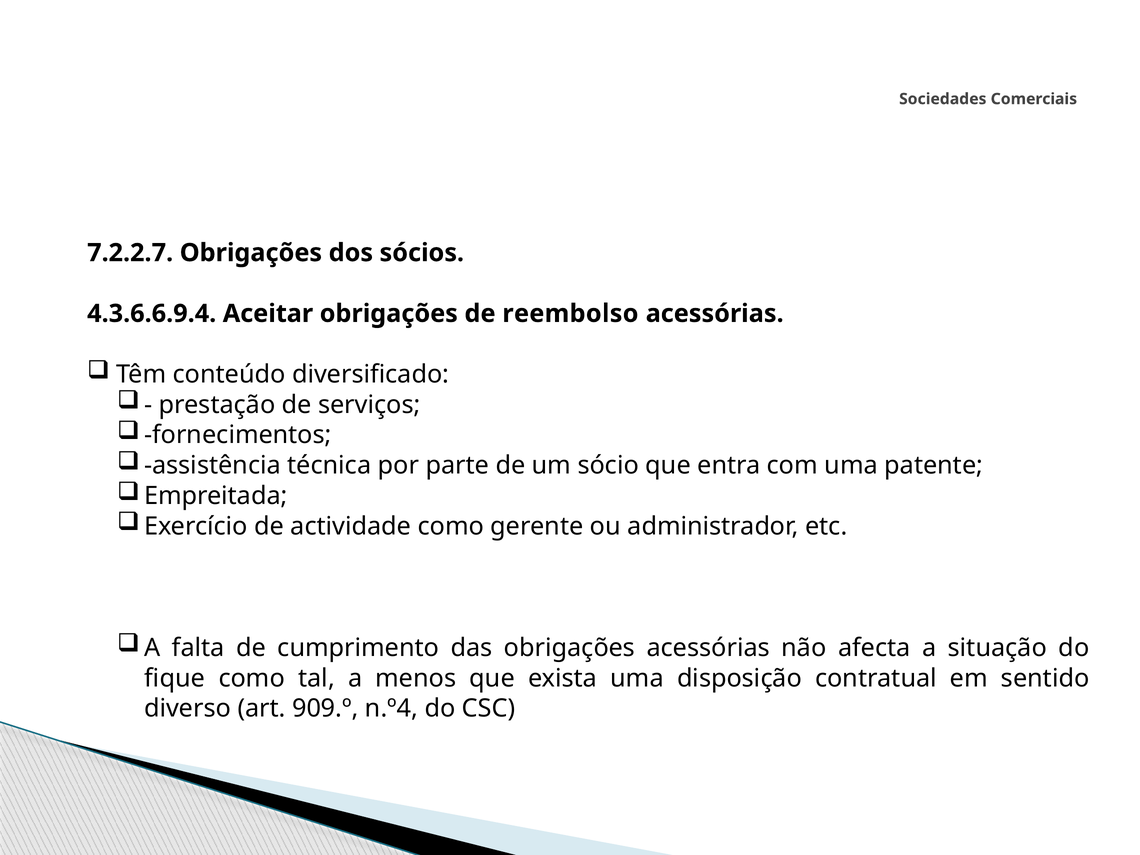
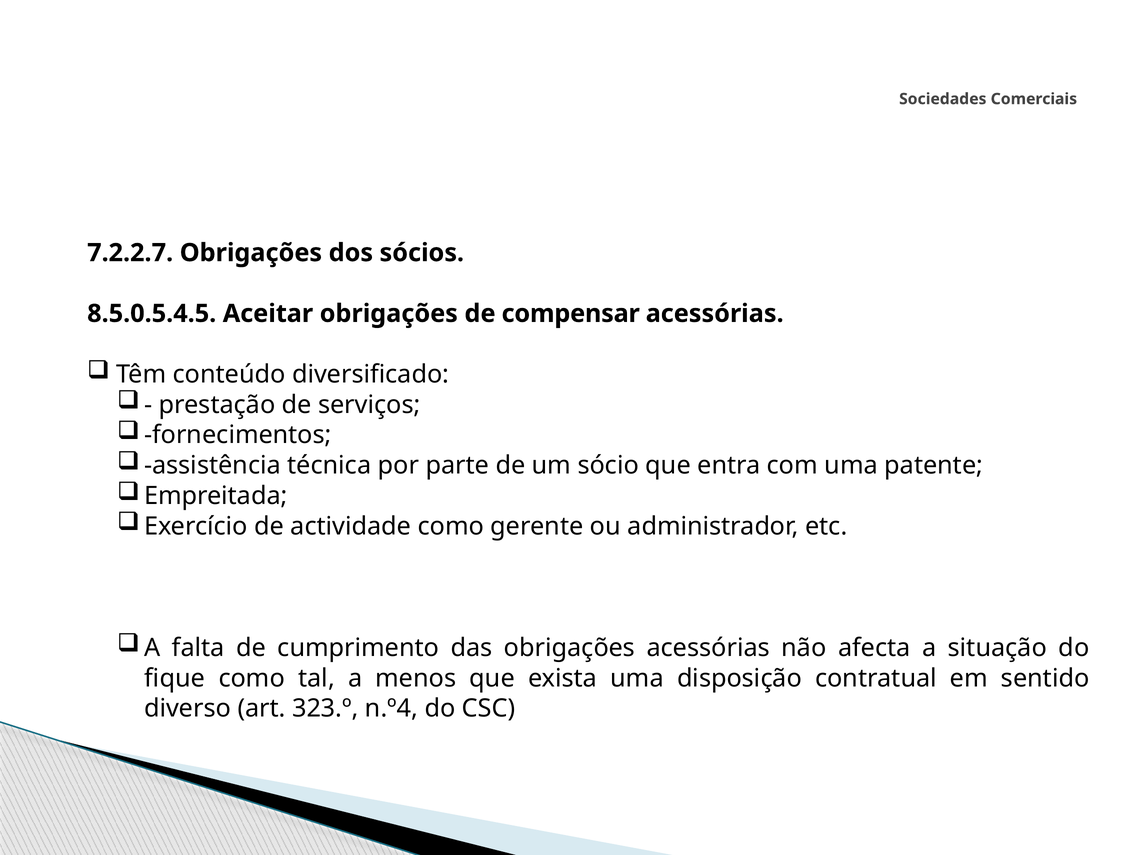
4.3.6.6.9.4: 4.3.6.6.9.4 -> 8.5.0.5.4.5
reembolso: reembolso -> compensar
909.º: 909.º -> 323.º
